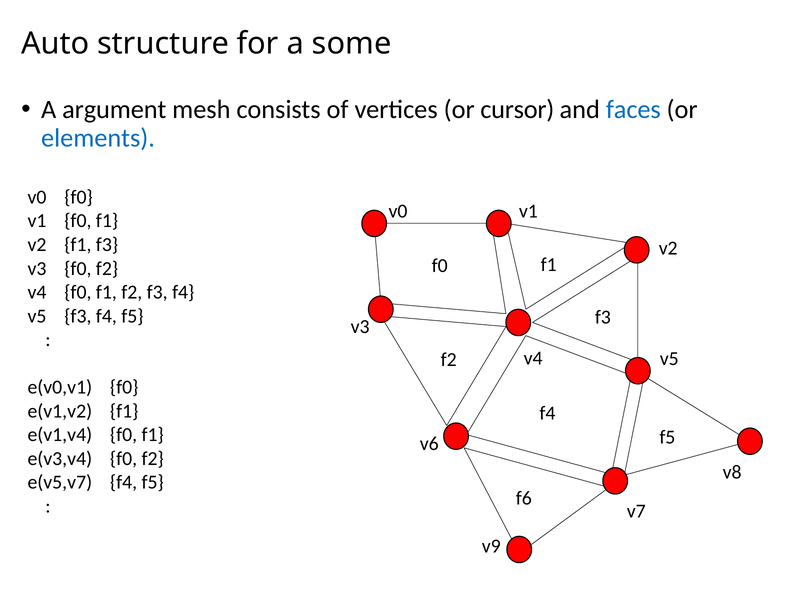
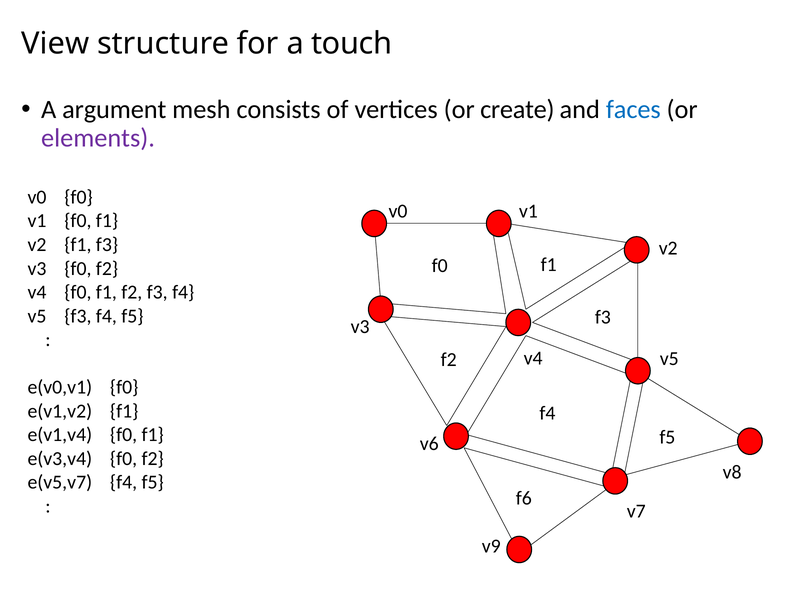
Auto: Auto -> View
some: some -> touch
cursor: cursor -> create
elements colour: blue -> purple
